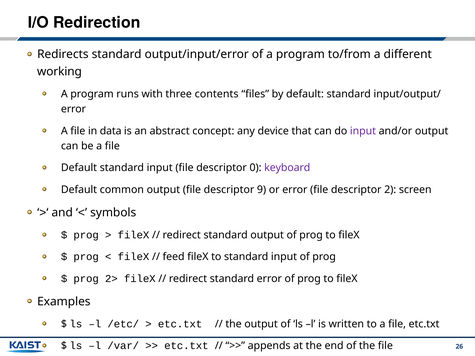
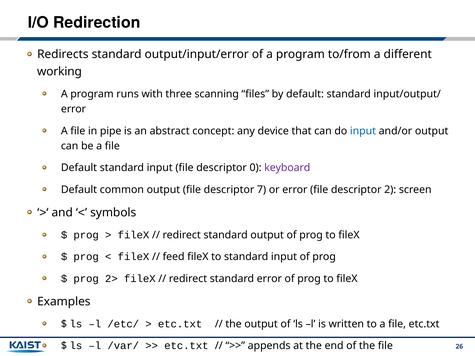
contents: contents -> scanning
data: data -> pipe
input at (363, 131) colour: purple -> blue
9: 9 -> 7
